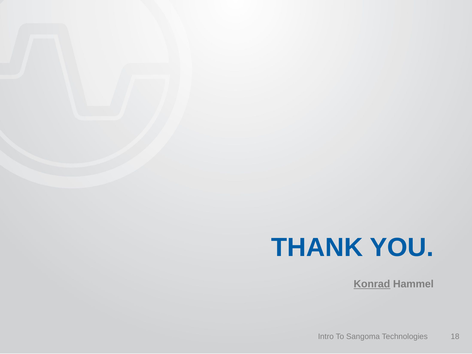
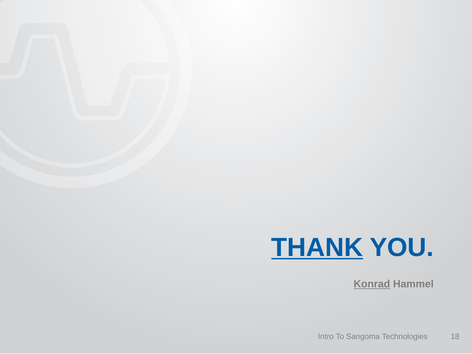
THANK underline: none -> present
